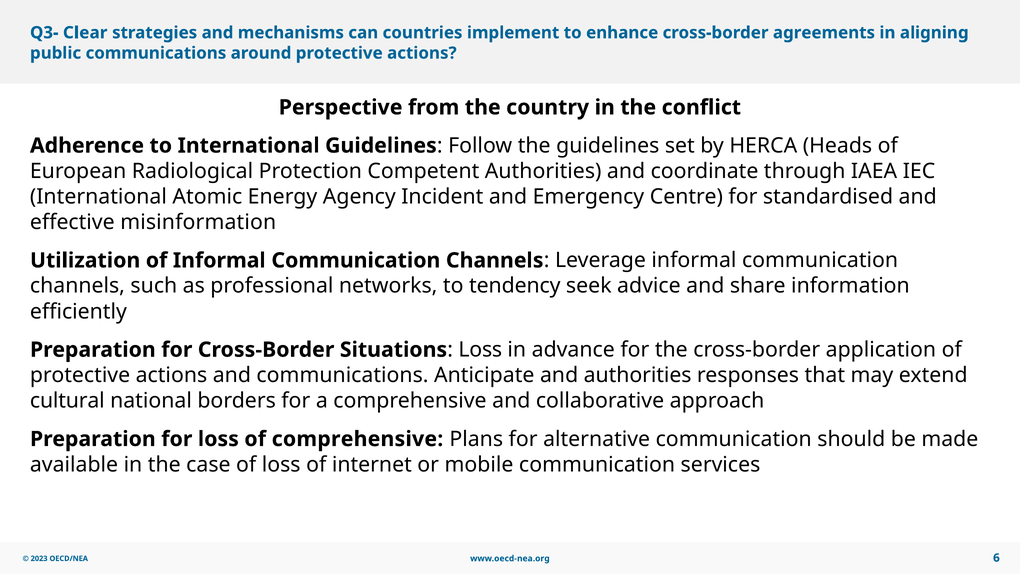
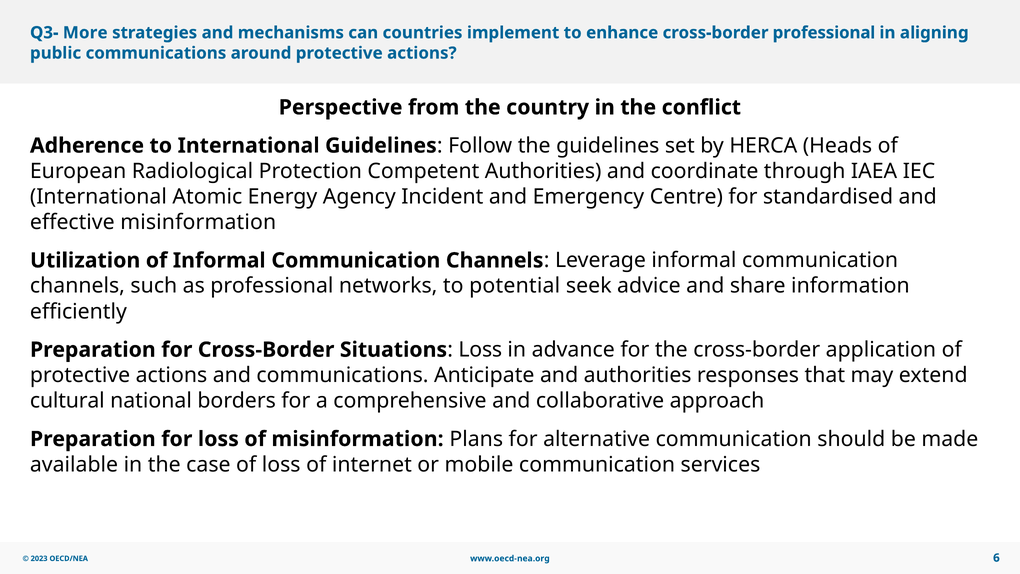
Clear: Clear -> More
cross-border agreements: agreements -> professional
tendency: tendency -> potential
of comprehensive: comprehensive -> misinformation
